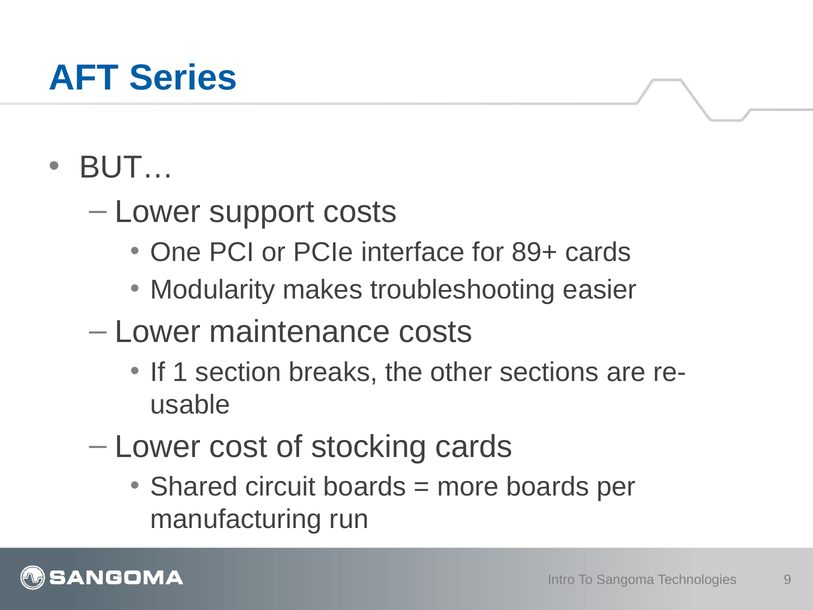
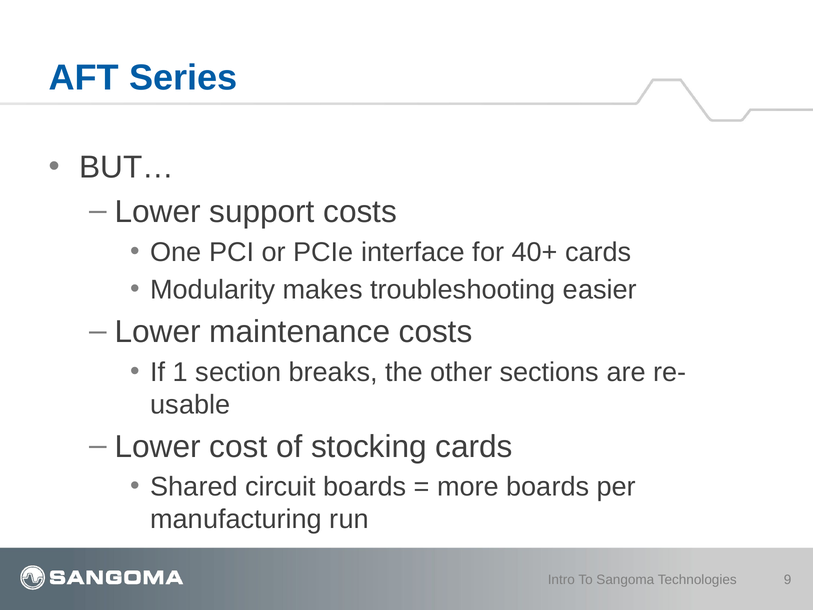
89+: 89+ -> 40+
